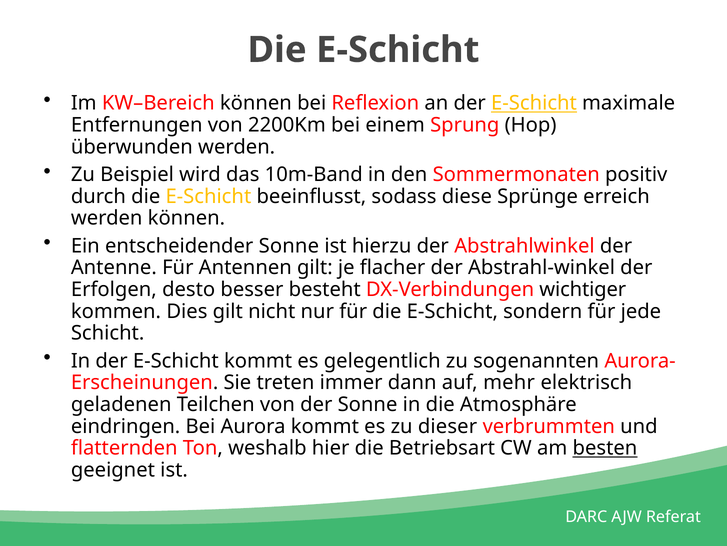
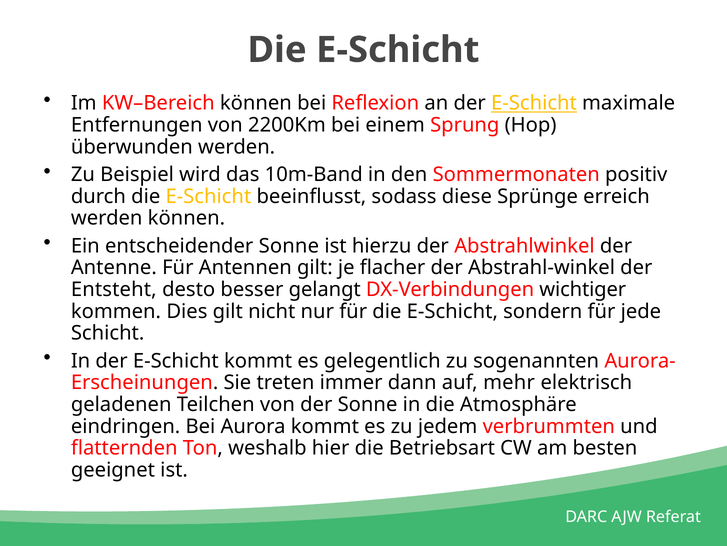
Erfolgen: Erfolgen -> Entsteht
besteht: besteht -> gelangt
dieser: dieser -> jedem
besten underline: present -> none
